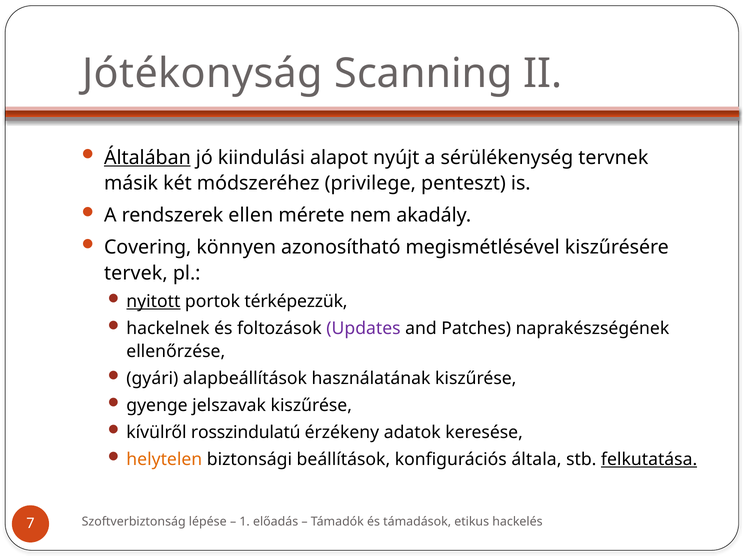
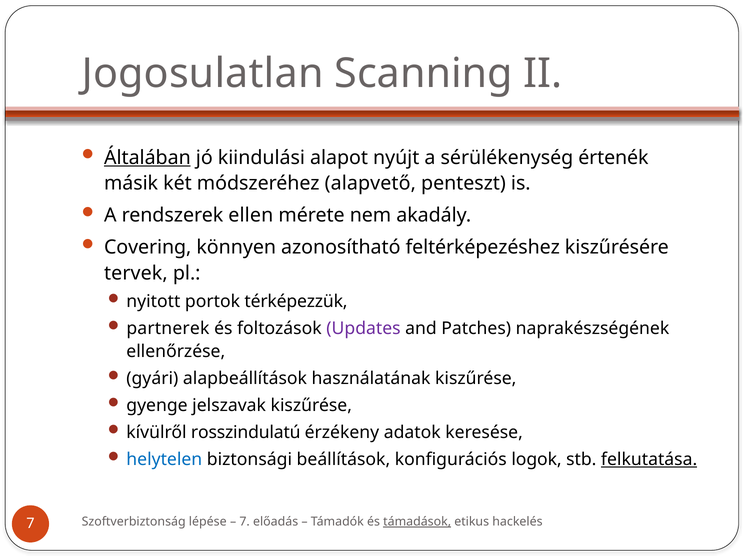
Jótékonyság: Jótékonyság -> Jogosulatlan
tervnek: tervnek -> értenék
privilege: privilege -> alapvető
megismétlésével: megismétlésével -> feltérképezéshez
nyitott underline: present -> none
hackelnek: hackelnek -> partnerek
helytelen colour: orange -> blue
általa: általa -> logok
1 at (245, 522): 1 -> 7
támadások underline: none -> present
